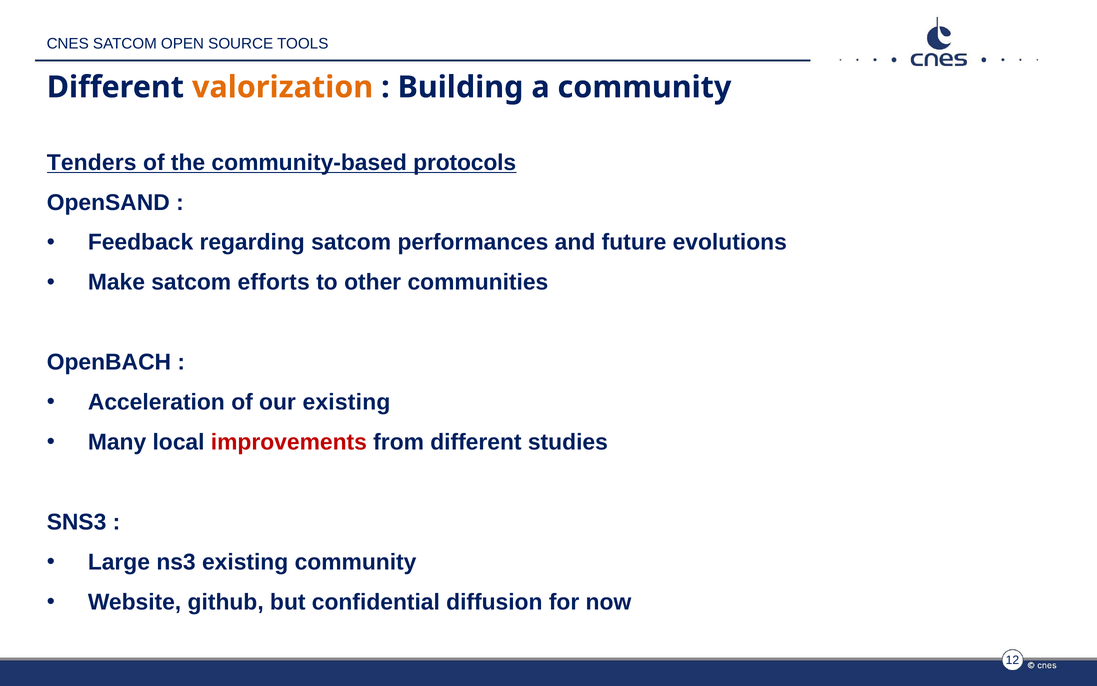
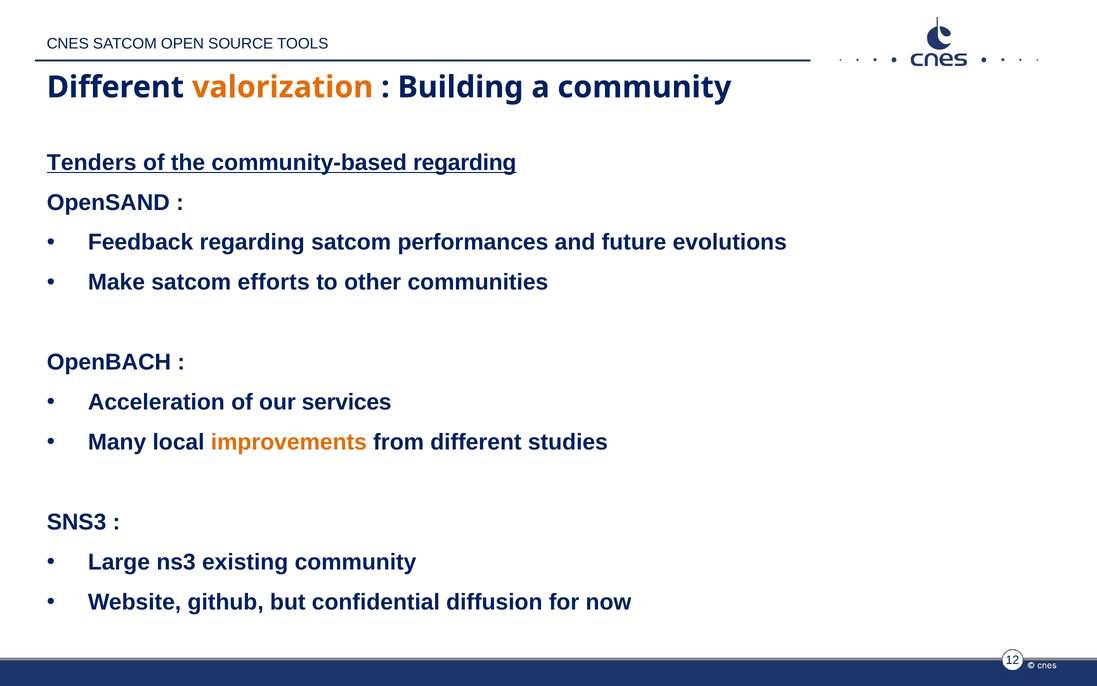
community-based protocols: protocols -> regarding
our existing: existing -> services
improvements colour: red -> orange
